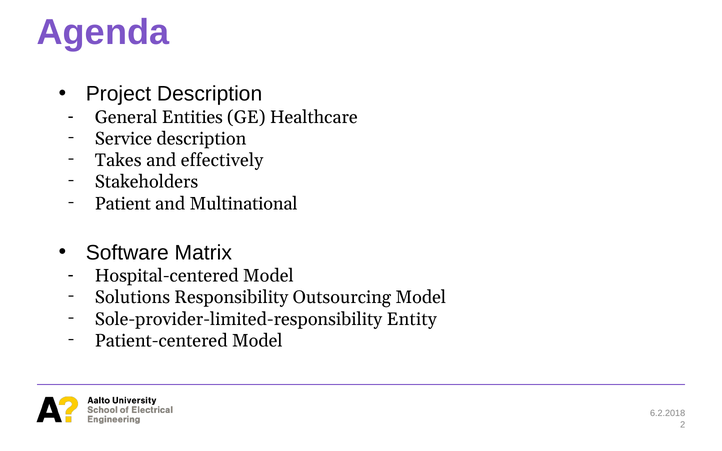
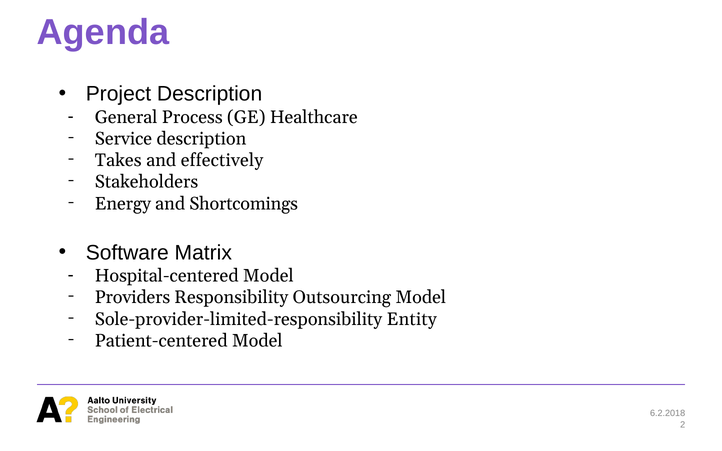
Entities: Entities -> Process
Patient: Patient -> Energy
Multinational: Multinational -> Shortcomings
Solutions: Solutions -> Providers
